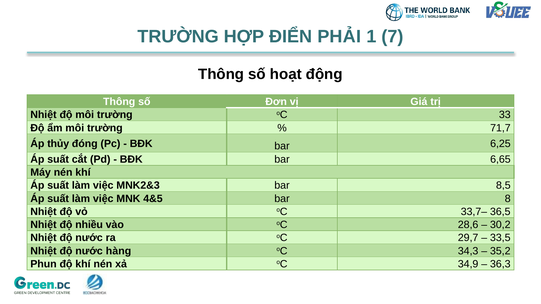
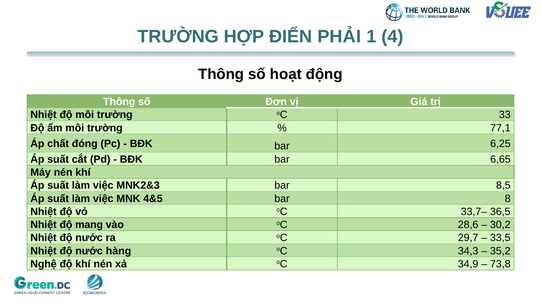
7: 7 -> 4
71,7: 71,7 -> 77,1
thủy: thủy -> chất
nhiều: nhiều -> mang
Phun: Phun -> Nghệ
36,3: 36,3 -> 73,8
